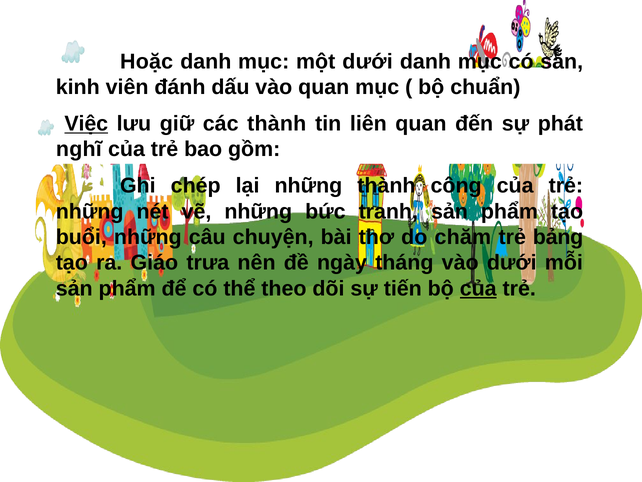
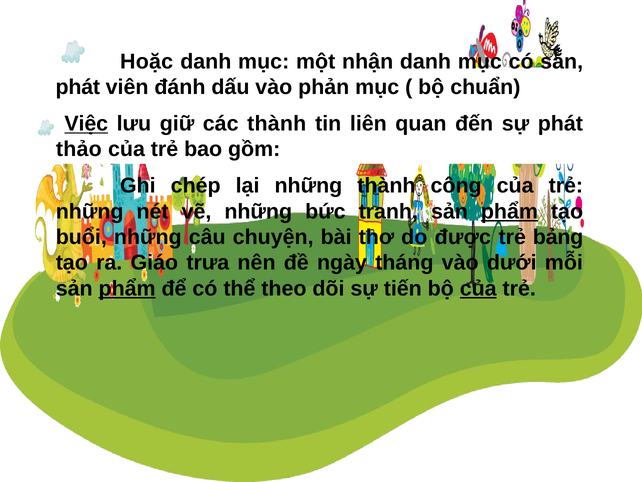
một dưới: dưới -> nhận
kinh at (78, 87): kinh -> phát
vào quan: quan -> phản
nghĩ: nghĩ -> thảo
phẩm at (509, 211) underline: none -> present
chăm: chăm -> được
phẩm at (127, 288) underline: none -> present
